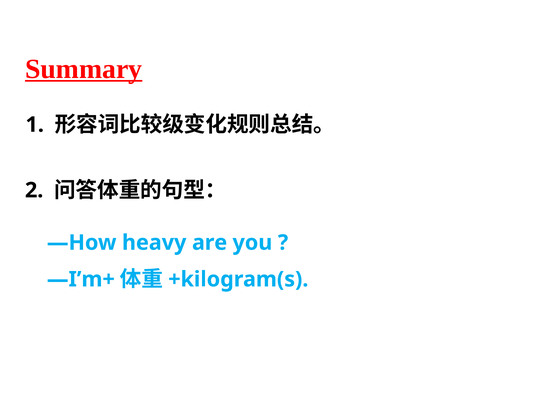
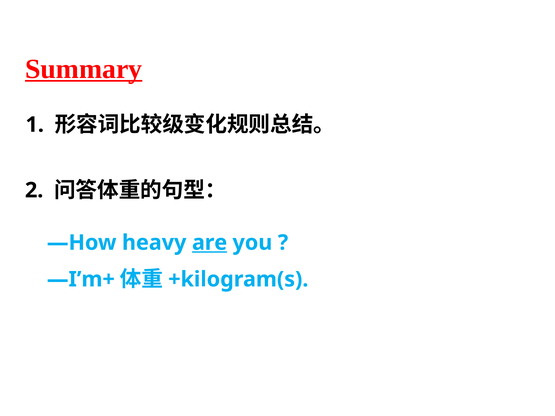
are underline: none -> present
